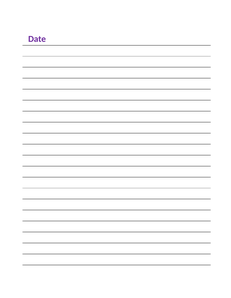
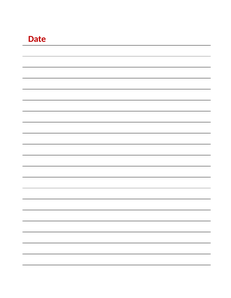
Date colour: purple -> red
